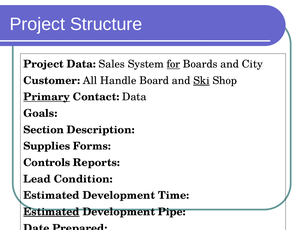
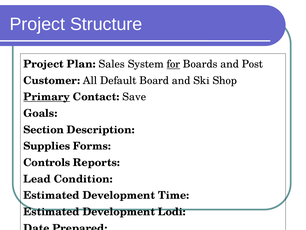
Project Data: Data -> Plan
City: City -> Post
Handle: Handle -> Default
Ski underline: present -> none
Contact Data: Data -> Save
Estimated at (52, 211) underline: present -> none
Pipe: Pipe -> Lodi
